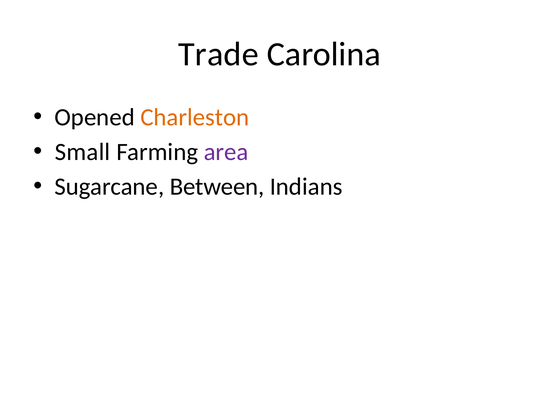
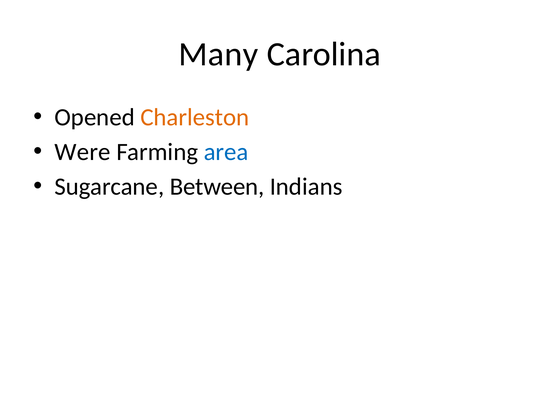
Trade: Trade -> Many
Small: Small -> Were
area colour: purple -> blue
